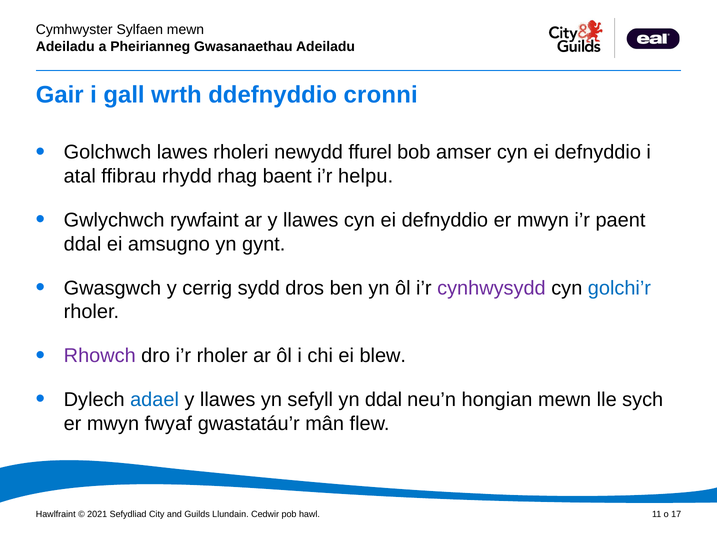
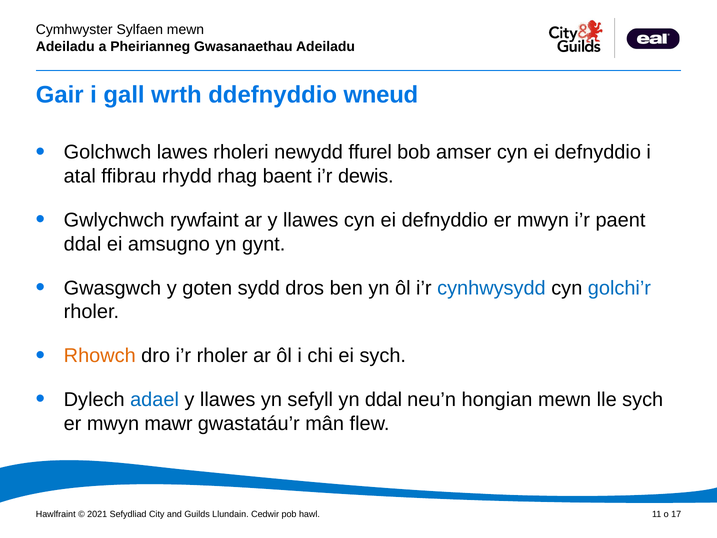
cronni: cronni -> wneud
helpu: helpu -> dewis
cerrig: cerrig -> goten
cynhwysydd colour: purple -> blue
Rhowch colour: purple -> orange
ei blew: blew -> sych
fwyaf: fwyaf -> mawr
